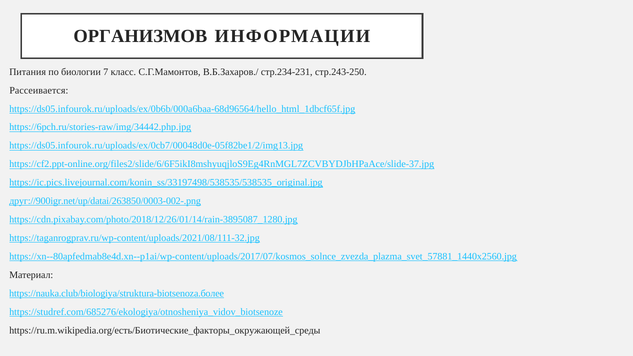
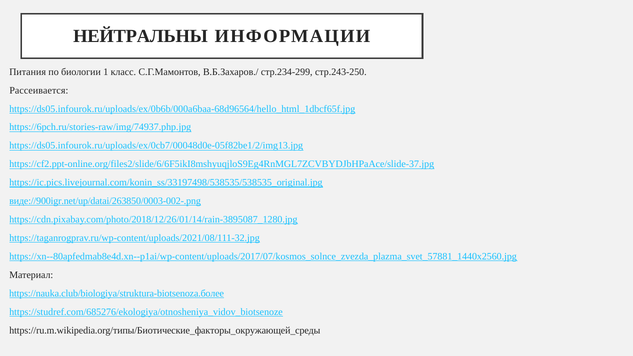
ОРГАНИЗМОВ: ОРГАНИЗМОВ -> НЕЙТРАЛЬНЫ
7: 7 -> 1
стр.234-231: стр.234-231 -> стр.234-299
https://6pch.ru/stories-raw/img/34442.php.jpg: https://6pch.ru/stories-raw/img/34442.php.jpg -> https://6pch.ru/stories-raw/img/74937.php.jpg
друг://900igr.net/up/datai/263850/0003-002-.png: друг://900igr.net/up/datai/263850/0003-002-.png -> виде://900igr.net/up/datai/263850/0003-002-.png
https://ru.m.wikipedia.org/есть/Биотические_факторы_окружающей_среды: https://ru.m.wikipedia.org/есть/Биотические_факторы_окружающей_среды -> https://ru.m.wikipedia.org/типы/Биотические_факторы_окружающей_среды
